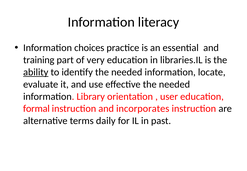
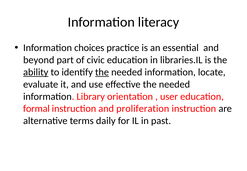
training: training -> beyond
very: very -> civic
the at (102, 72) underline: none -> present
incorporates: incorporates -> proliferation
